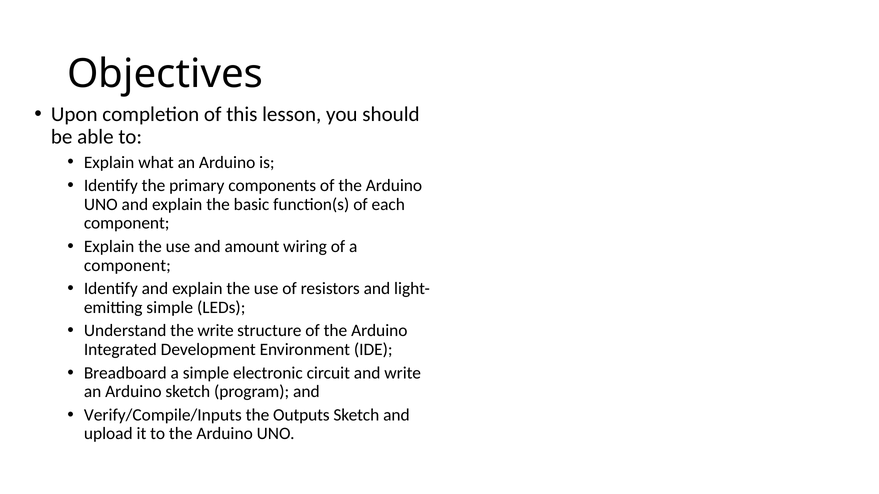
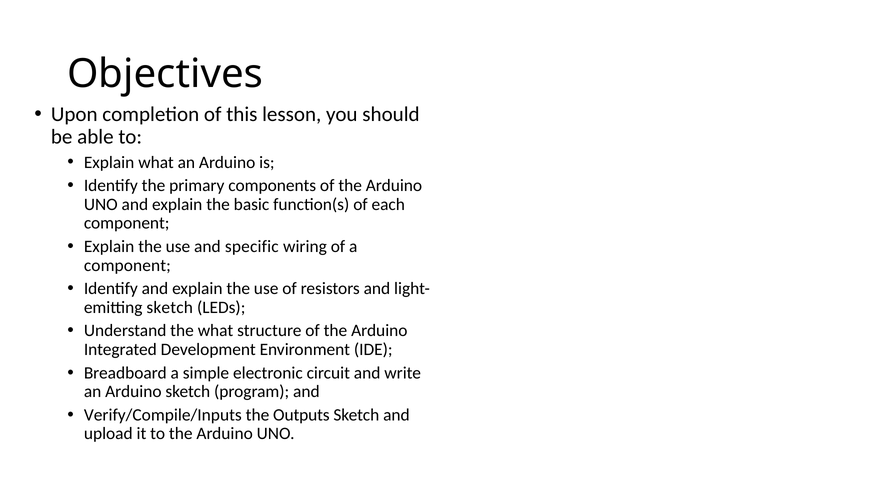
amount: amount -> specific
simple at (170, 308): simple -> sketch
the write: write -> what
